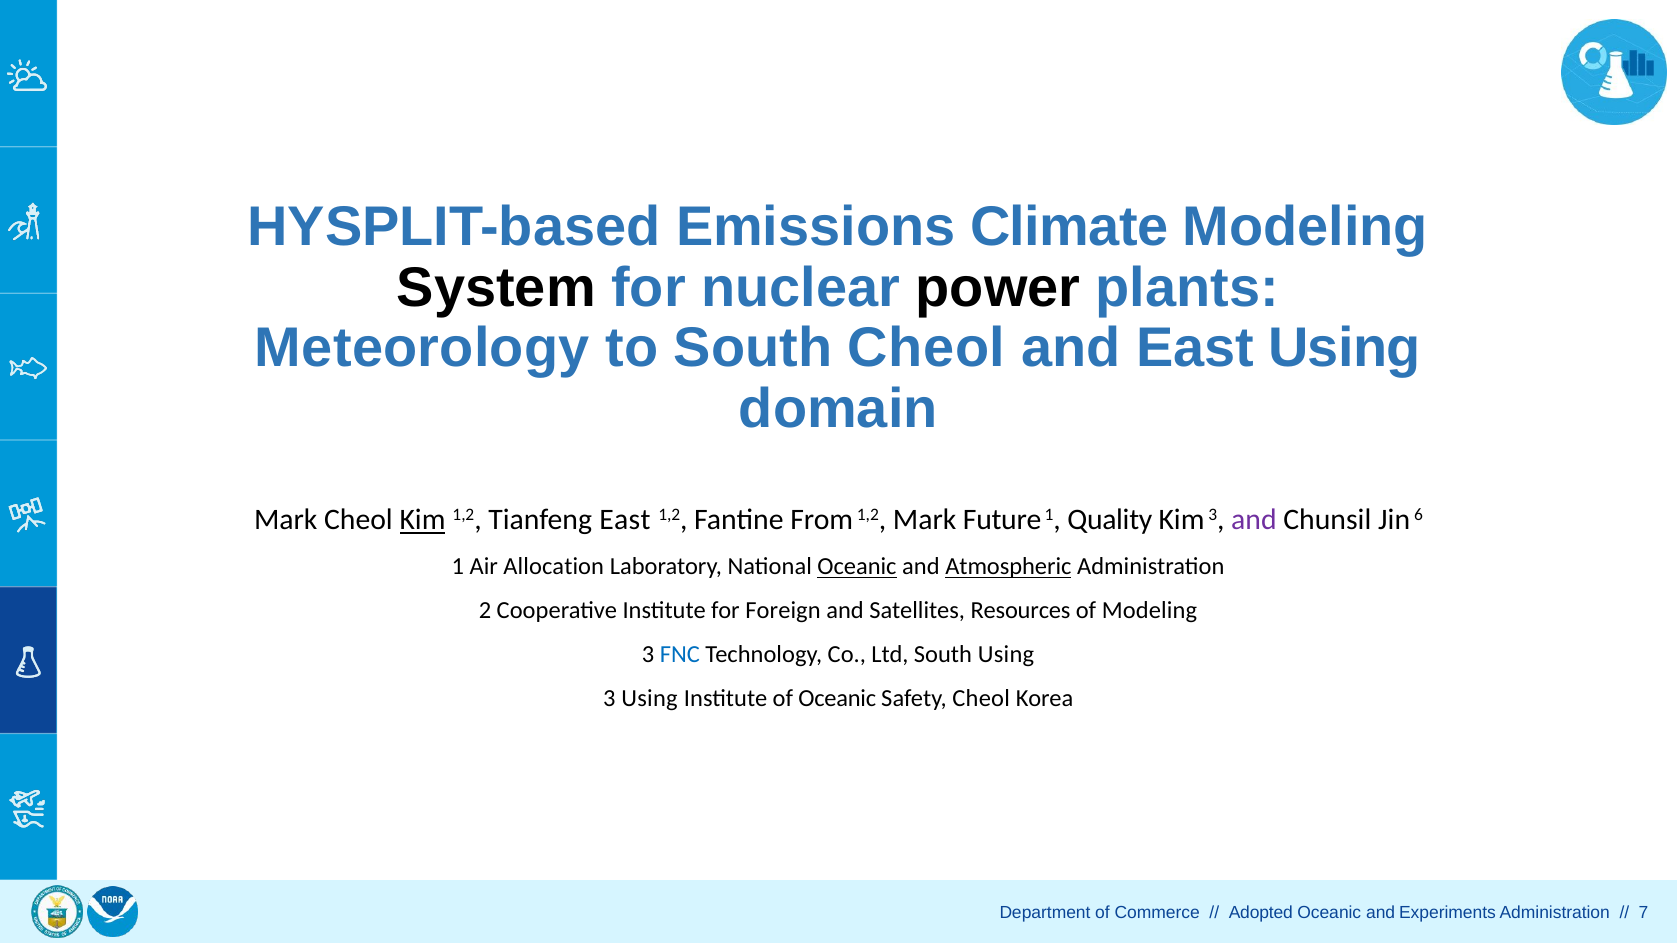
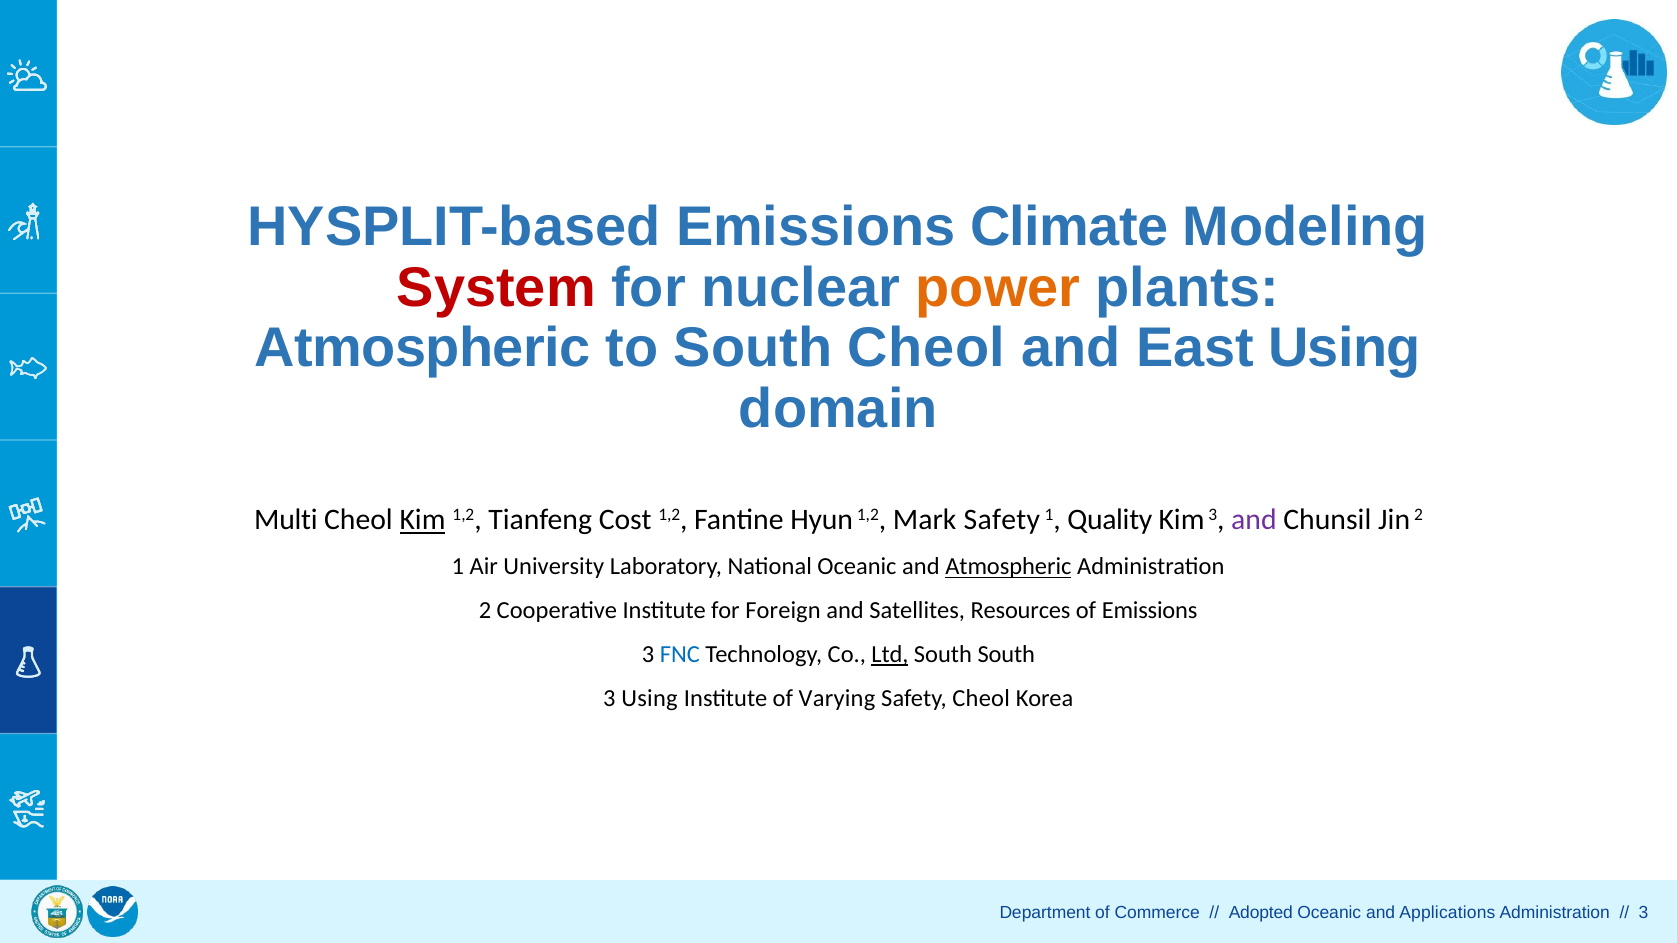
System colour: black -> red
power colour: black -> orange
Meteorology at (422, 348): Meteorology -> Atmospheric
Mark at (286, 520): Mark -> Multi
Tianfeng East: East -> Cost
From: From -> Hyun
Mark Future: Future -> Safety
Jin 6: 6 -> 2
Allocation: Allocation -> University
Oceanic at (857, 567) underline: present -> none
of Modeling: Modeling -> Emissions
Ltd underline: none -> present
South Using: Using -> South
of Oceanic: Oceanic -> Varying
Experiments: Experiments -> Applications
7 at (1644, 913): 7 -> 3
